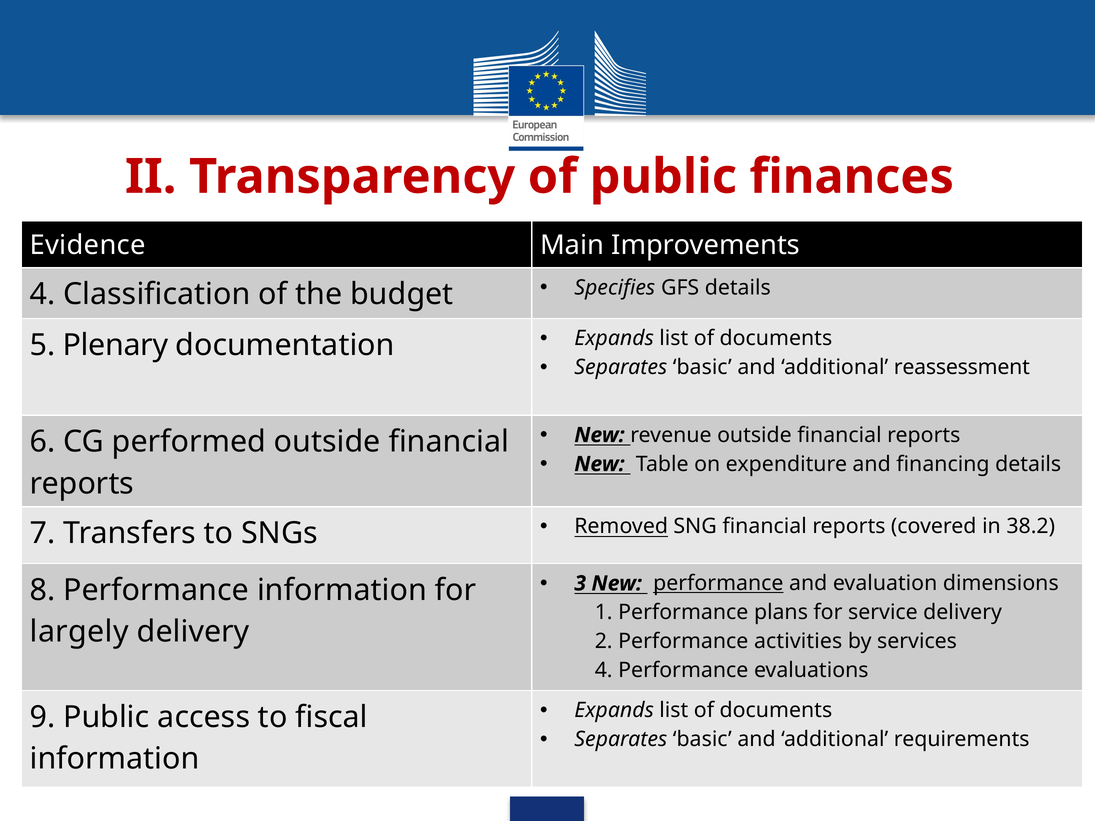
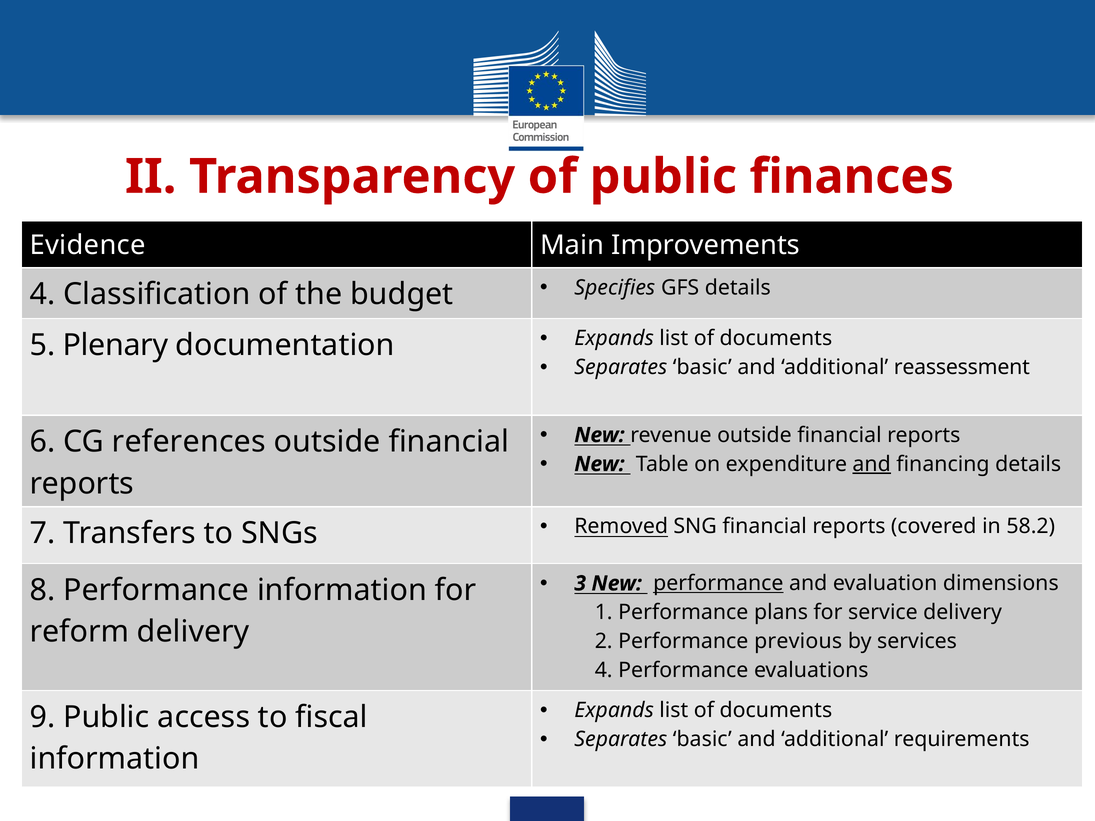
performed: performed -> references
and at (872, 464) underline: none -> present
38.2: 38.2 -> 58.2
largely: largely -> reform
activities: activities -> previous
